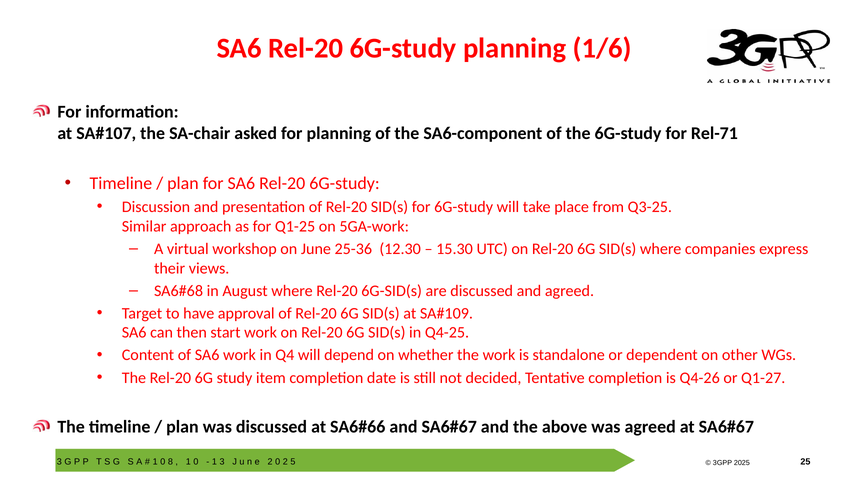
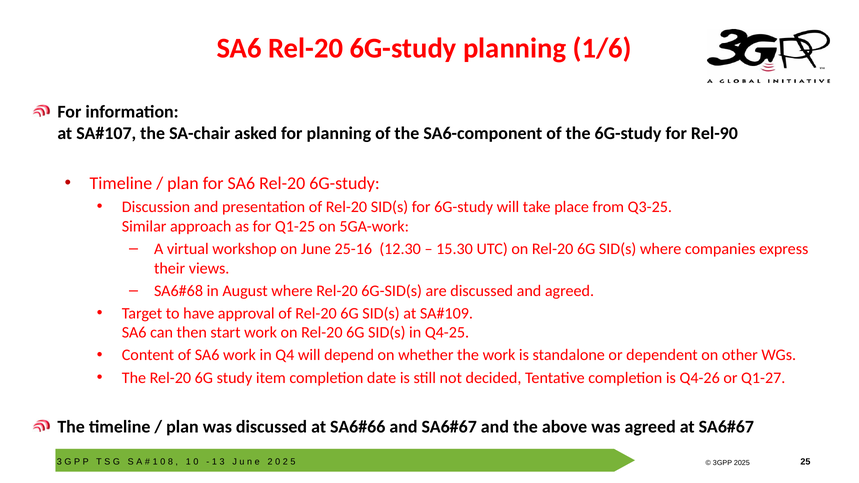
Rel-71: Rel-71 -> Rel-90
25-36: 25-36 -> 25-16
